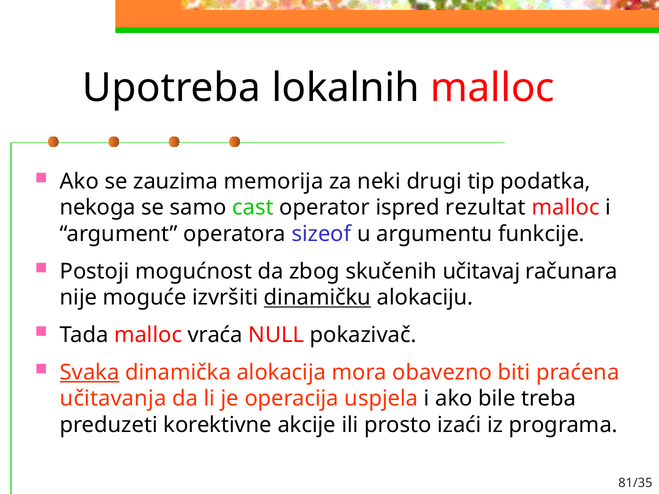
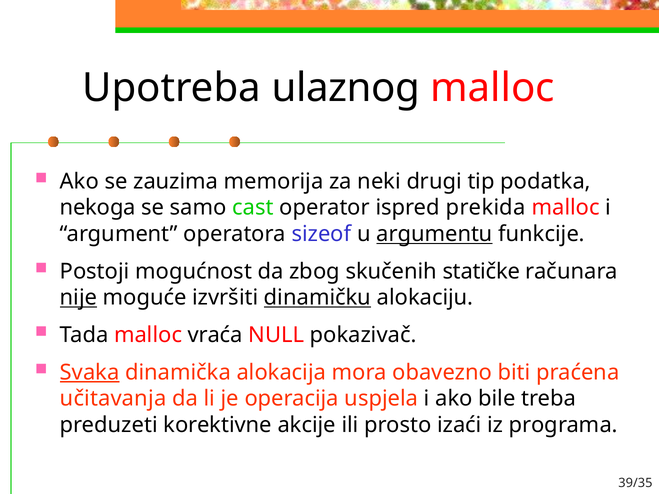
lokalnih: lokalnih -> ulaznog
rezultat: rezultat -> prekida
argumentu underline: none -> present
učitavaj: učitavaj -> statičke
nije underline: none -> present
81/35: 81/35 -> 39/35
